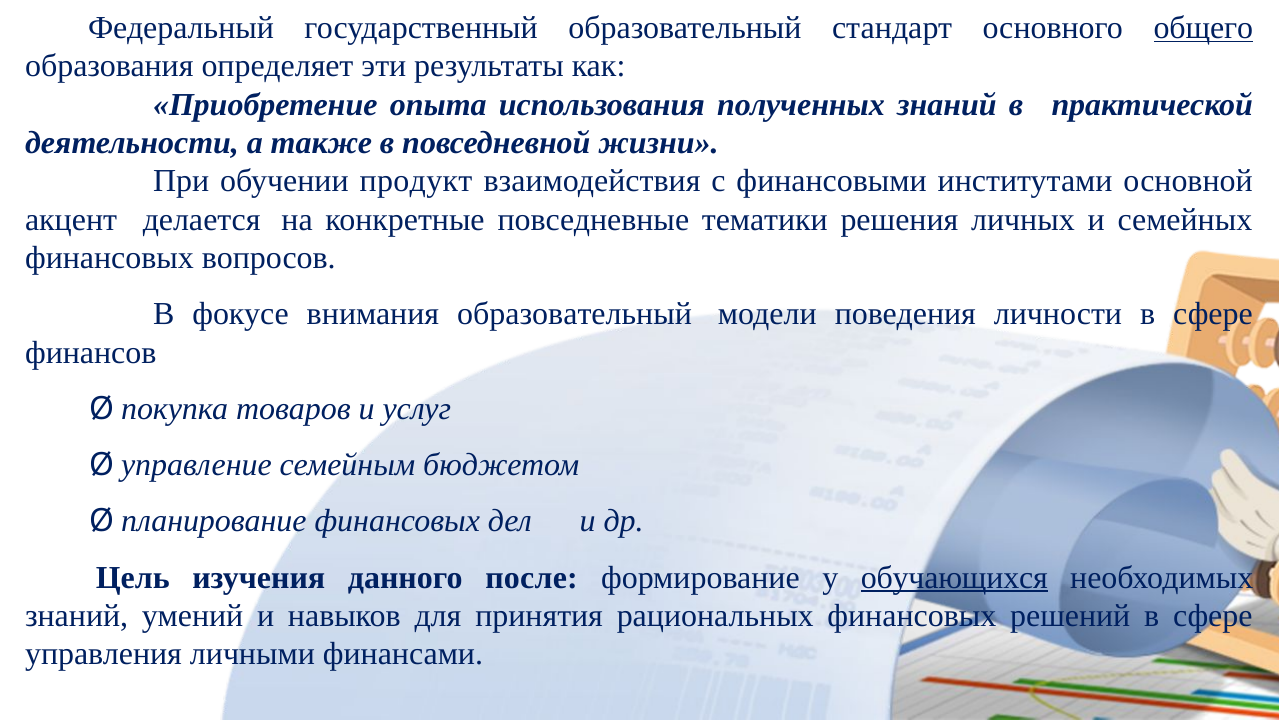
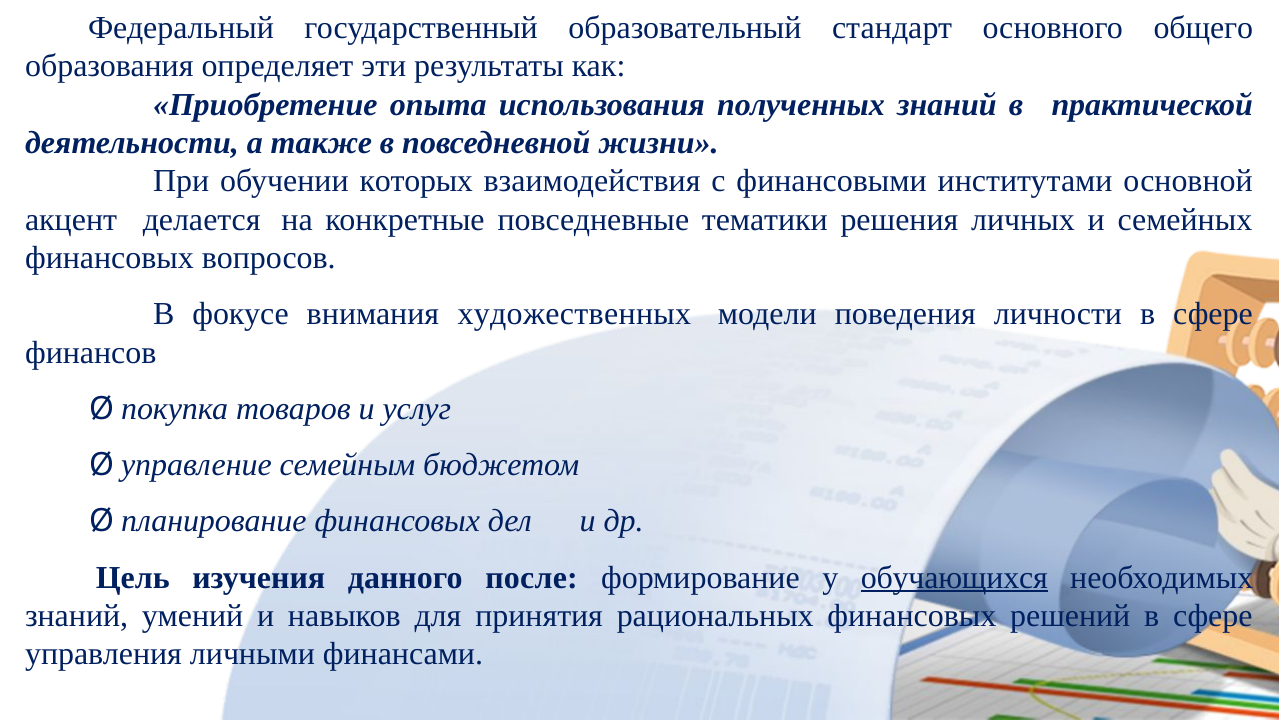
общего underline: present -> none
продукт: продукт -> которых
внимания образовательный: образовательный -> художественных
